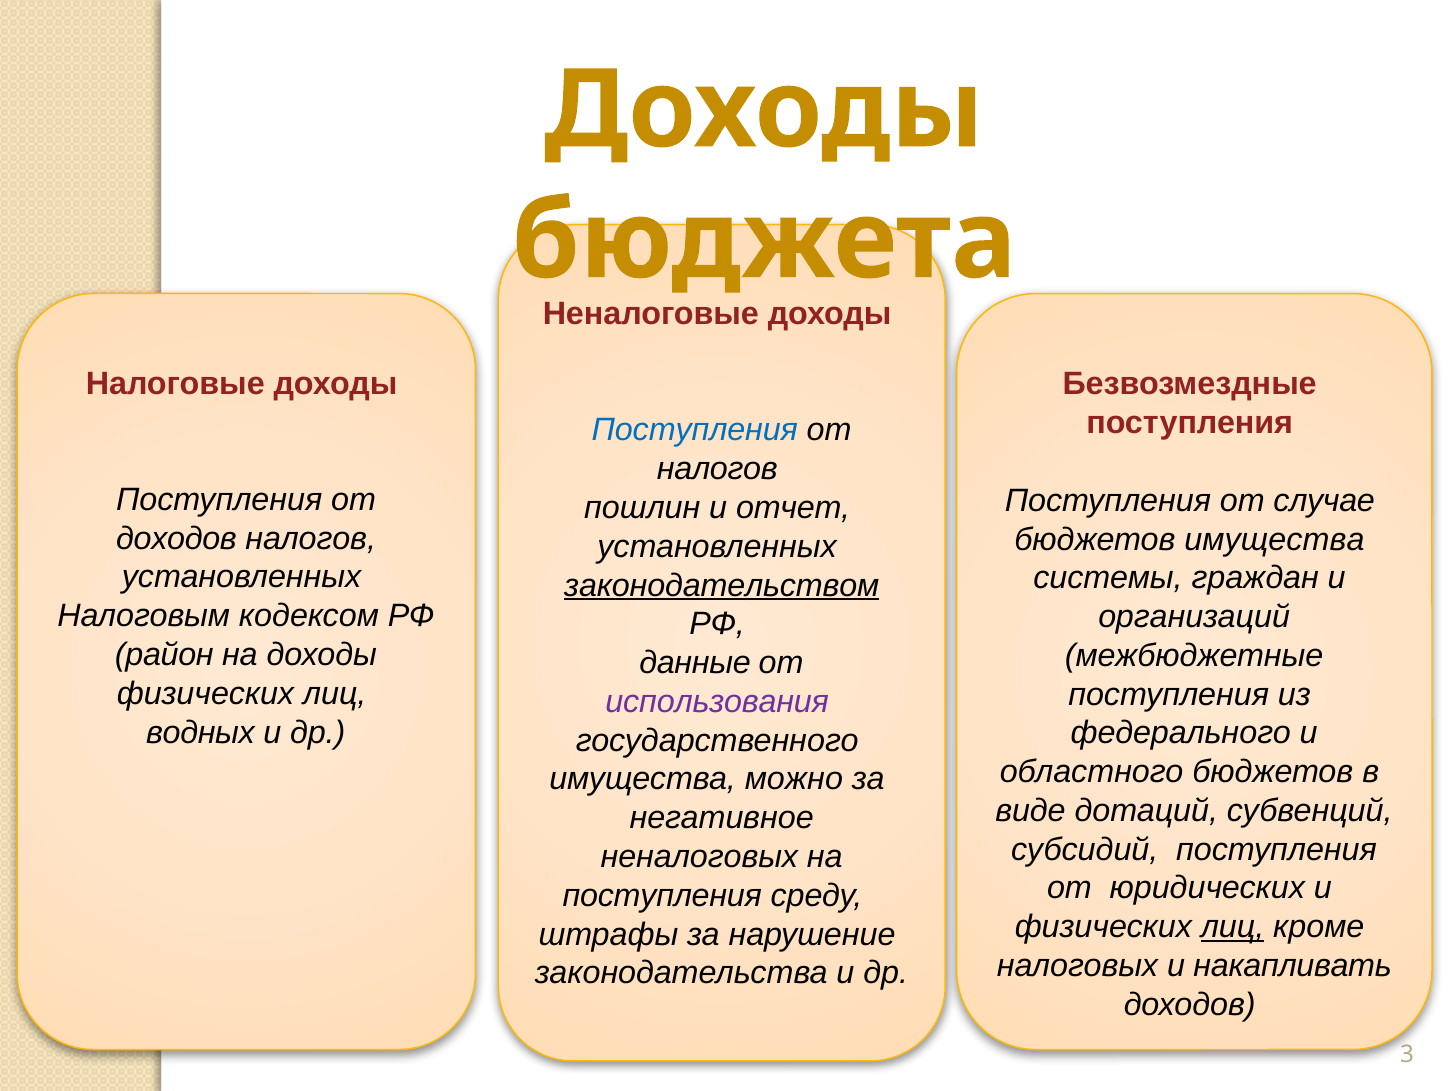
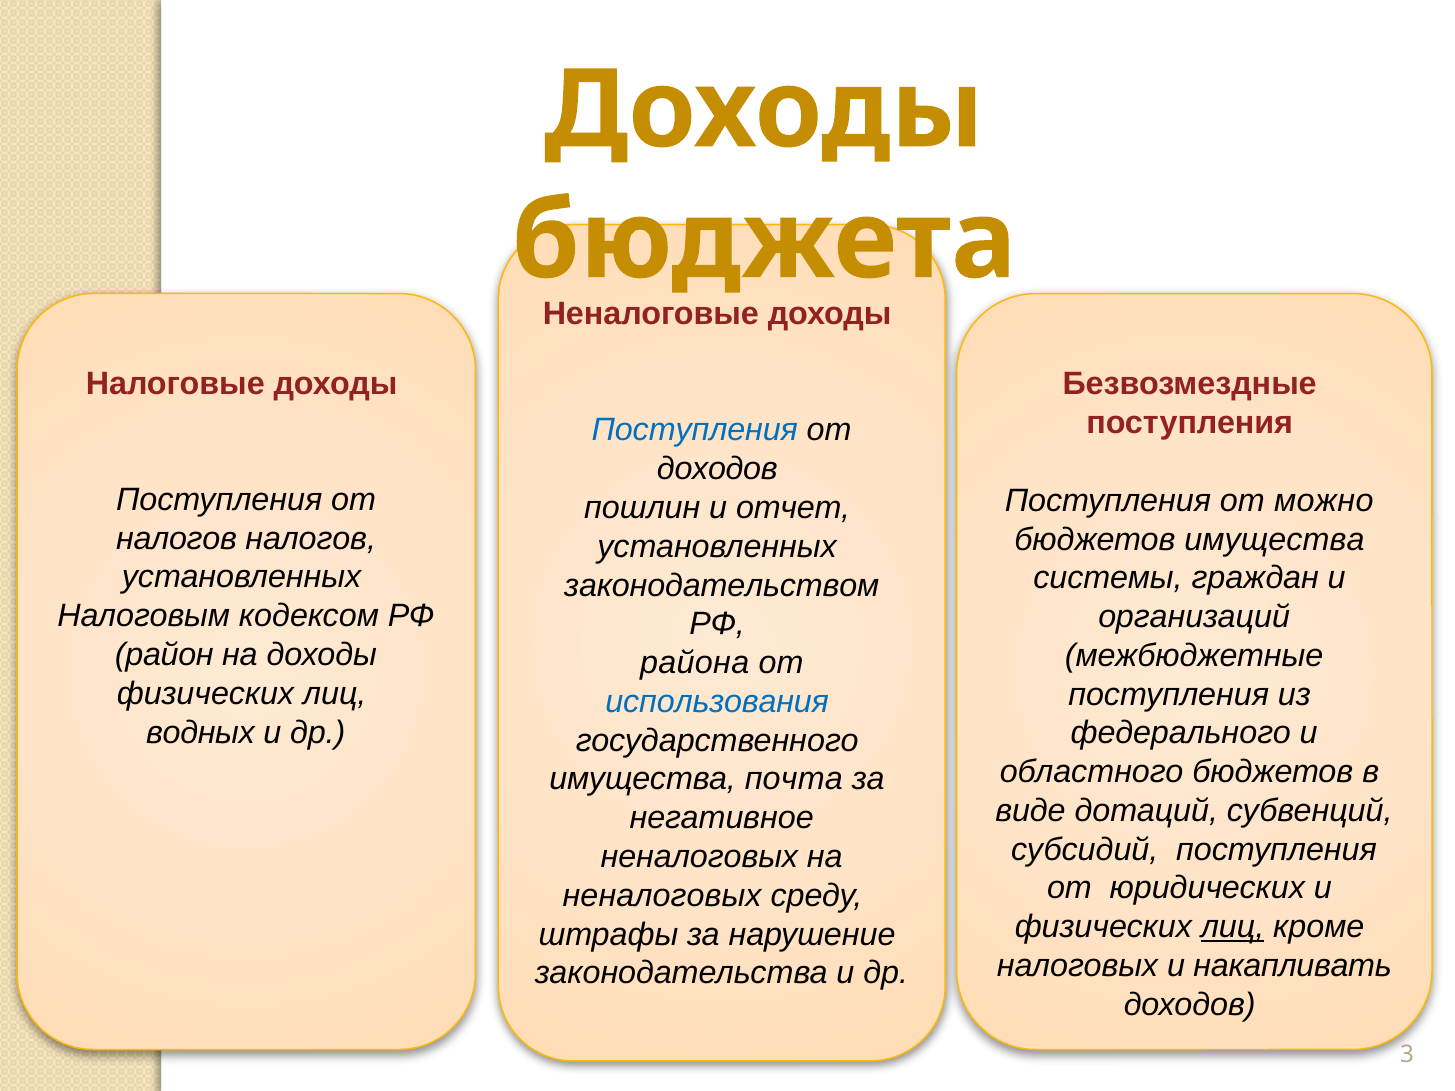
налогов at (717, 469): налогов -> доходов
случае: случае -> можно
доходов at (176, 539): доходов -> налогов
законодательством underline: present -> none
данные: данные -> района
использования colour: purple -> blue
можно: можно -> почта
поступления at (662, 896): поступления -> неналоговых
